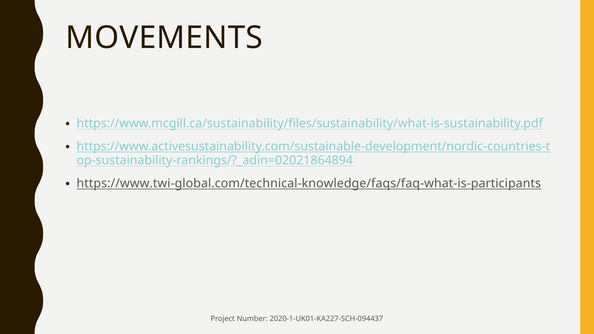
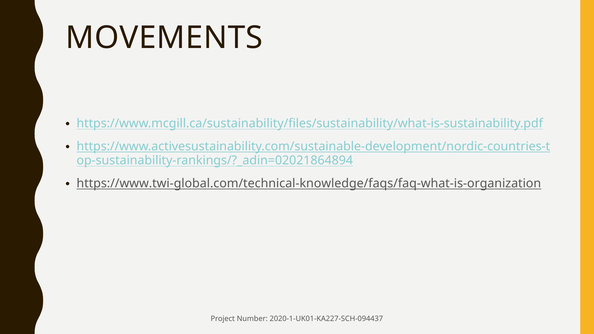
https://www.twi-global.com/technical-knowledge/faqs/faq-what-is-participants: https://www.twi-global.com/technical-knowledge/faqs/faq-what-is-participants -> https://www.twi-global.com/technical-knowledge/faqs/faq-what-is-organization
